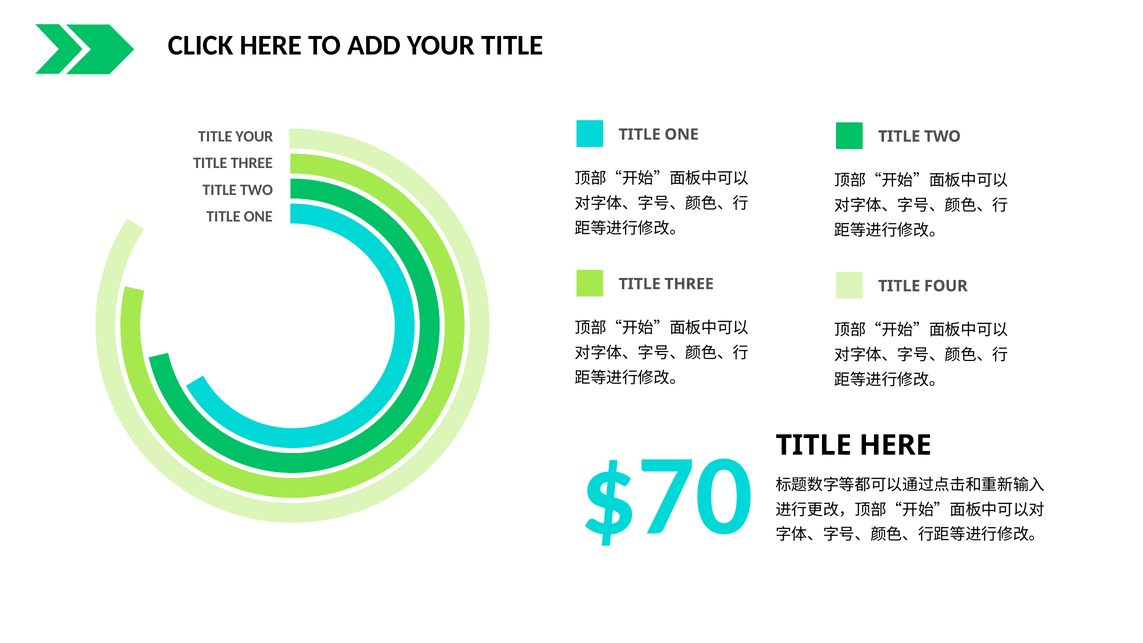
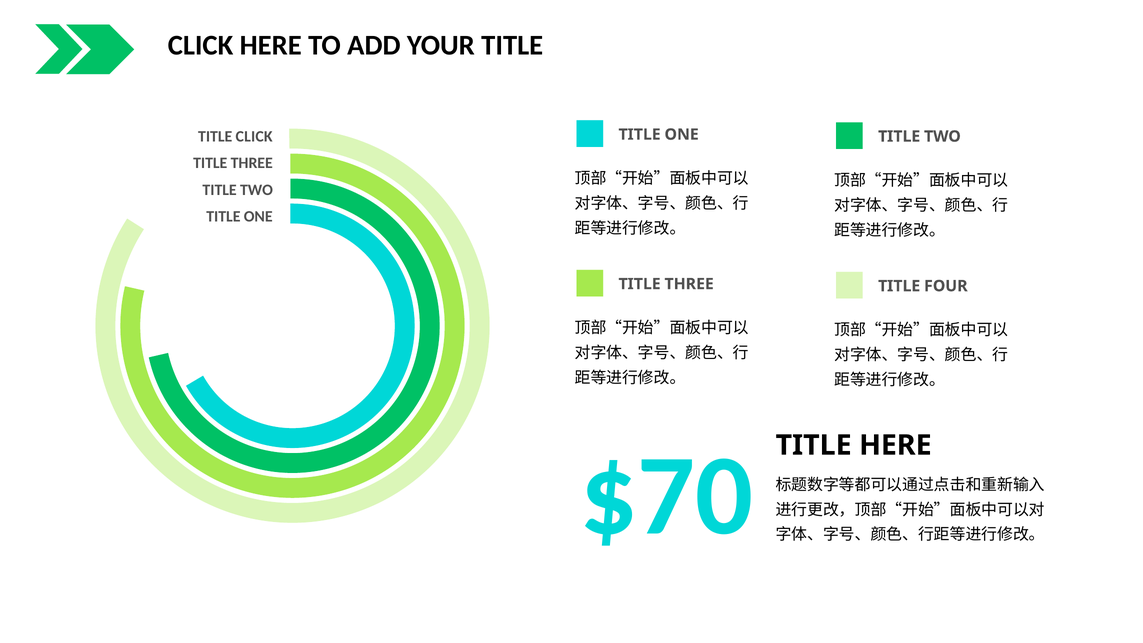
TITLE YOUR: YOUR -> CLICK
